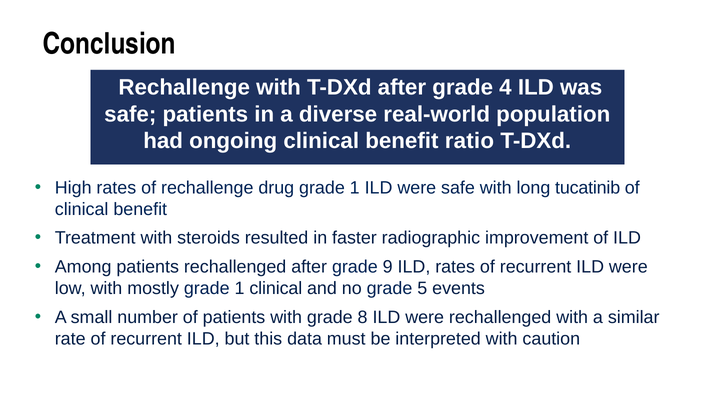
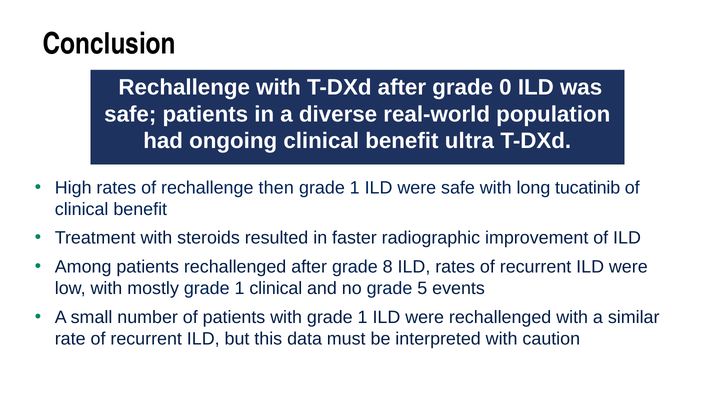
4: 4 -> 0
ratio: ratio -> ultra
drug: drug -> then
9: 9 -> 8
with grade 8: 8 -> 1
